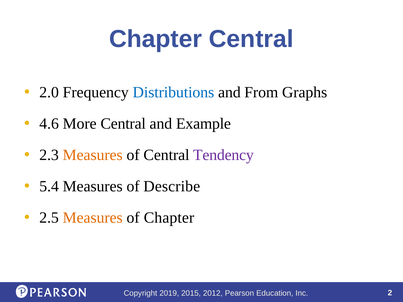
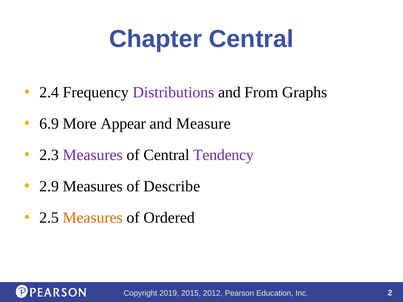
2.0: 2.0 -> 2.4
Distributions colour: blue -> purple
4.6: 4.6 -> 6.9
More Central: Central -> Appear
Example: Example -> Measure
Measures at (93, 155) colour: orange -> purple
5.4: 5.4 -> 2.9
of Chapter: Chapter -> Ordered
